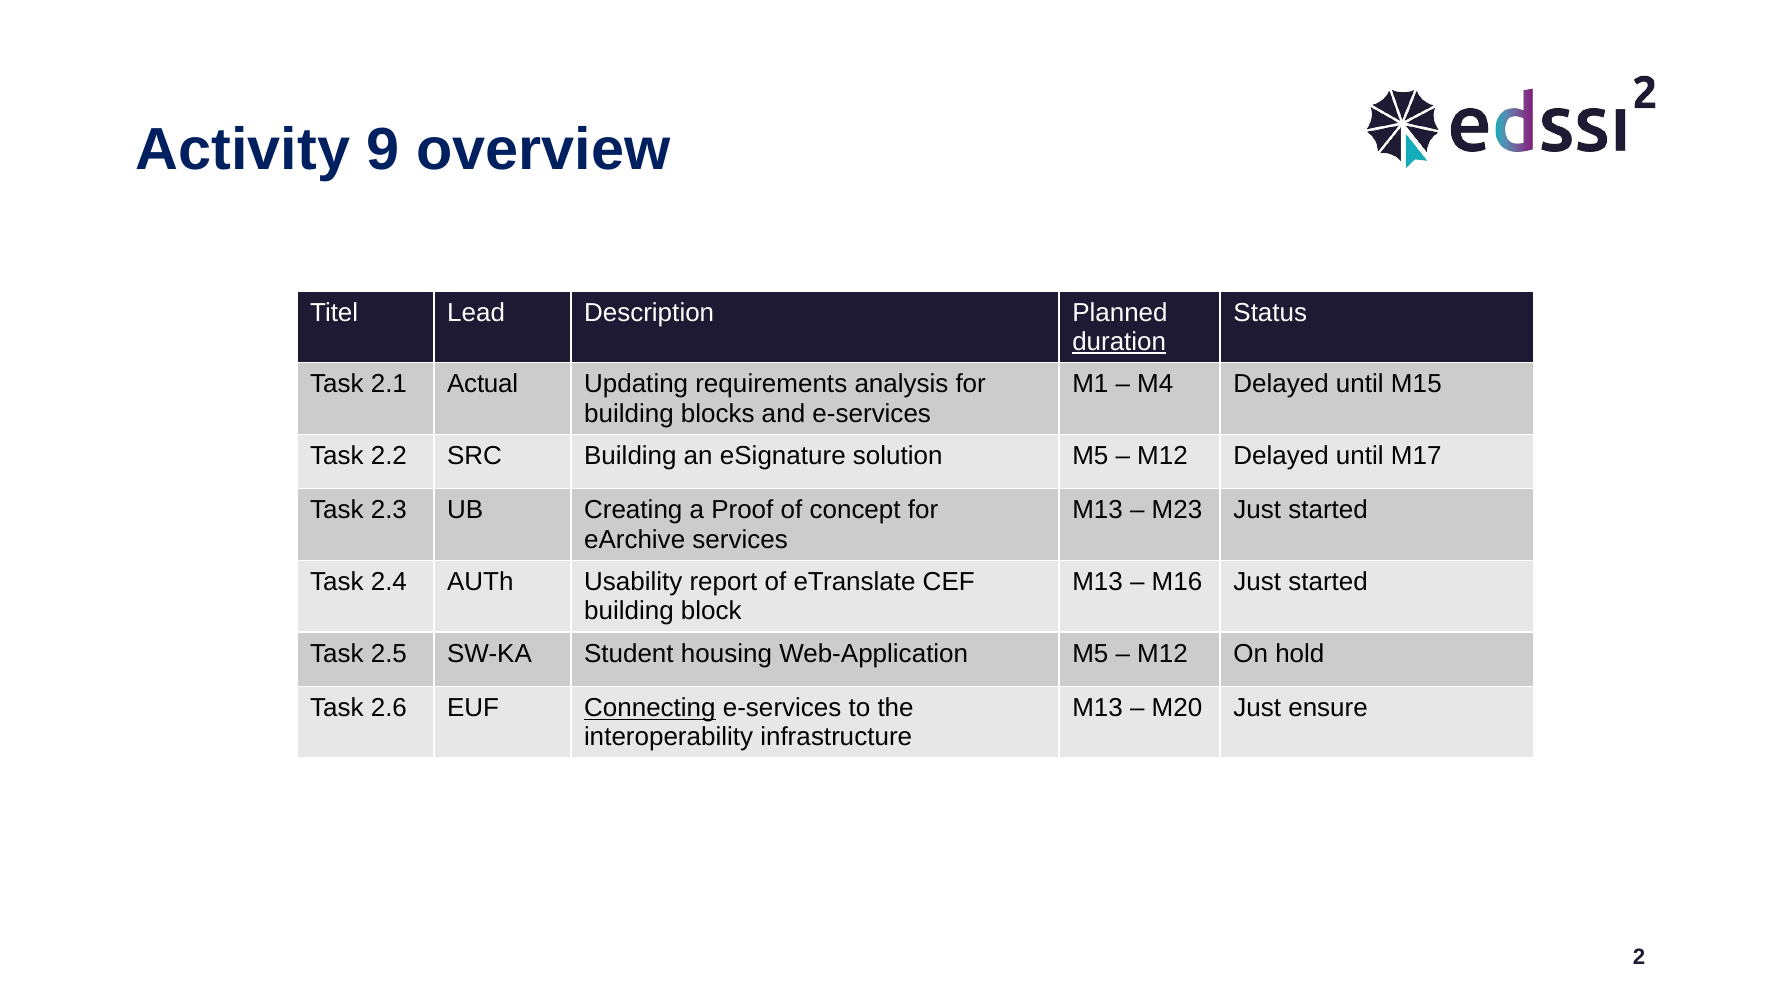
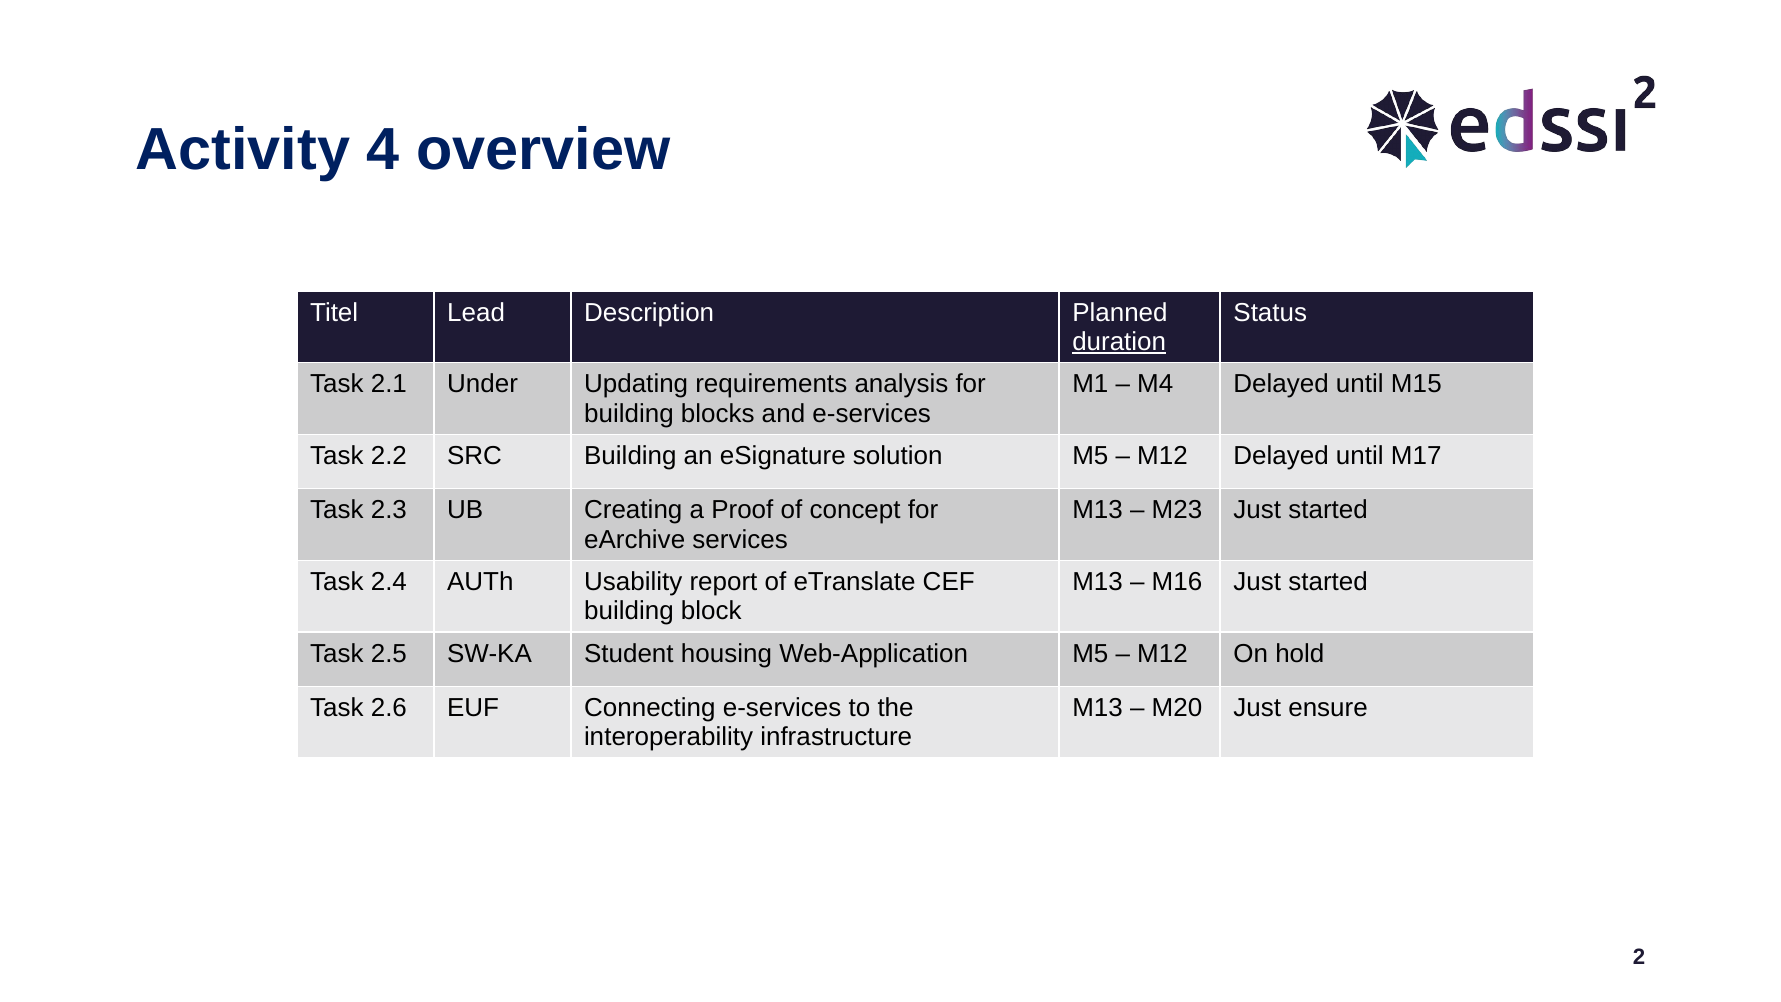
9: 9 -> 4
Actual: Actual -> Under
Connecting underline: present -> none
